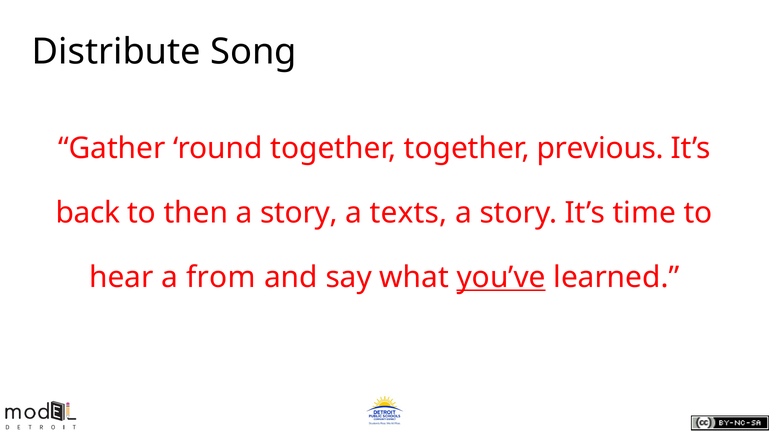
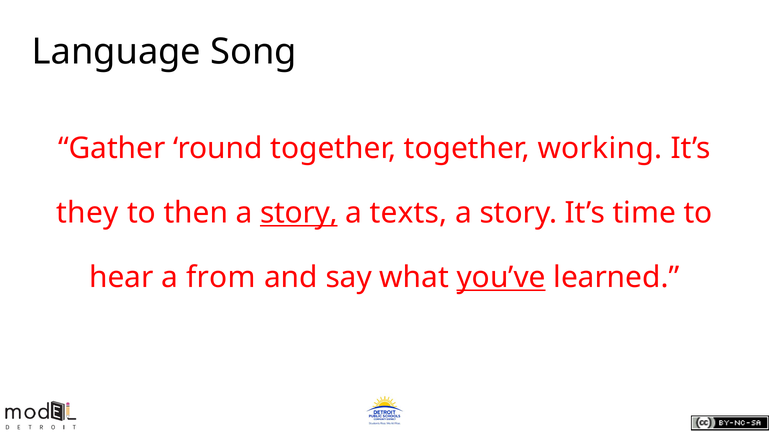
Distribute: Distribute -> Language
previous: previous -> working
back: back -> they
story at (299, 213) underline: none -> present
